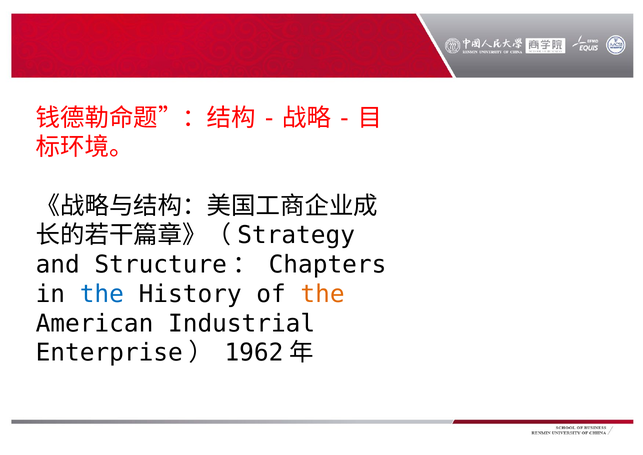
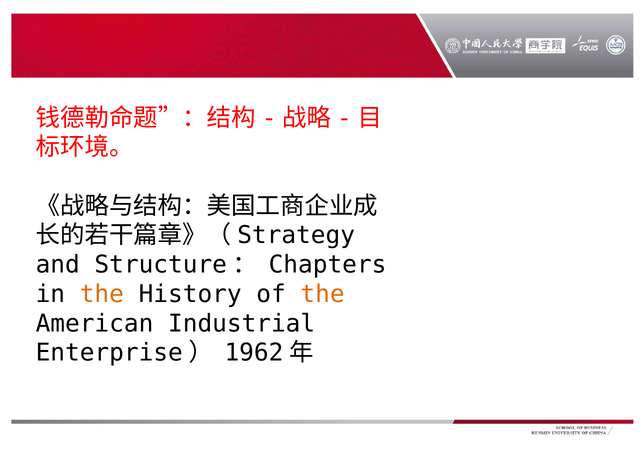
the at (102, 294) colour: blue -> orange
